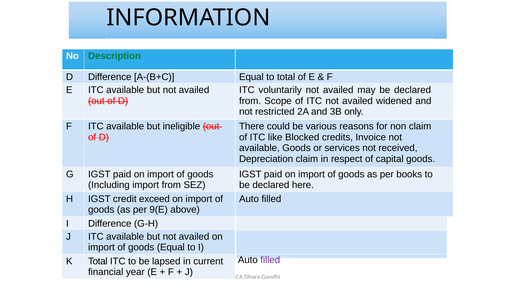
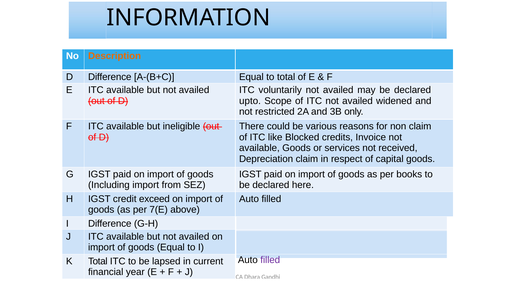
Description colour: green -> orange
from at (250, 101): from -> upto
9(E: 9(E -> 7(E
